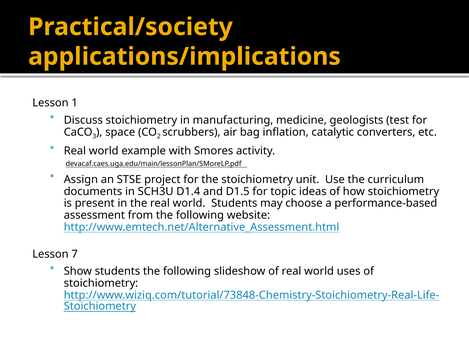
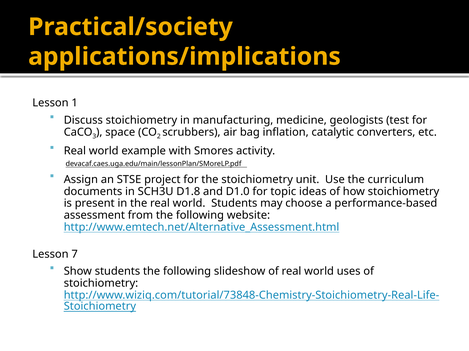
D1.4: D1.4 -> D1.8
D1.5: D1.5 -> D1.0
